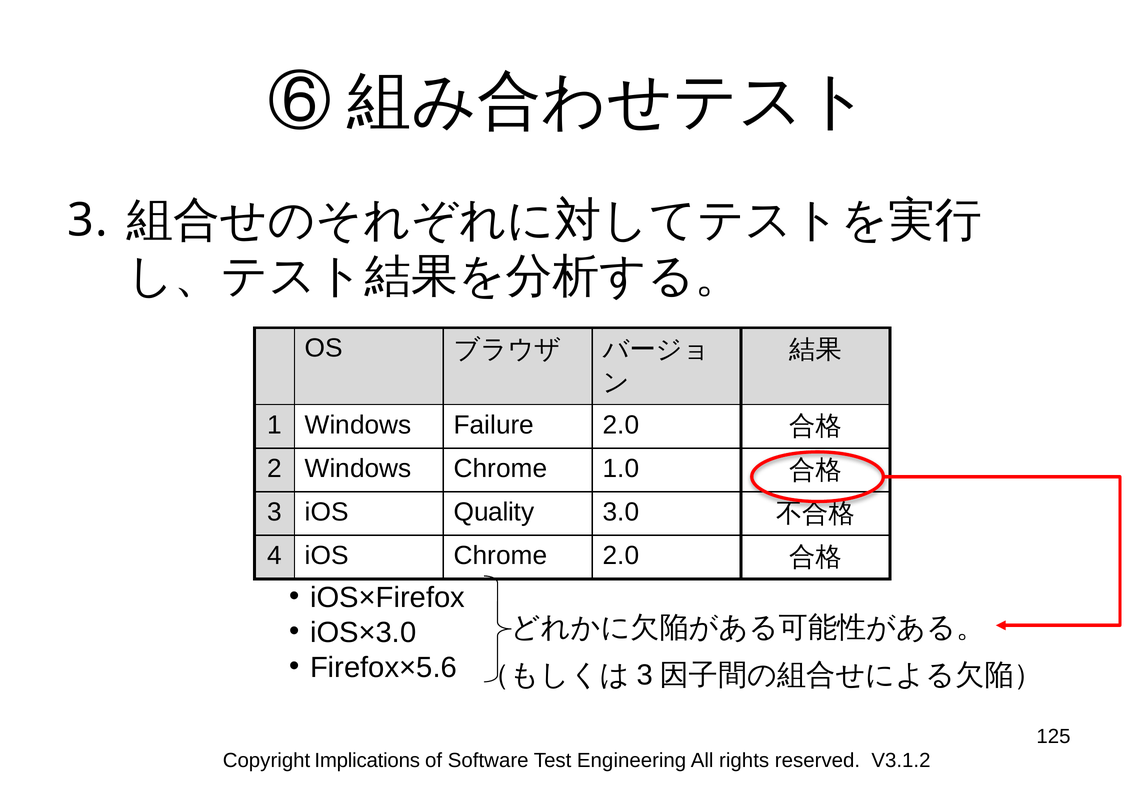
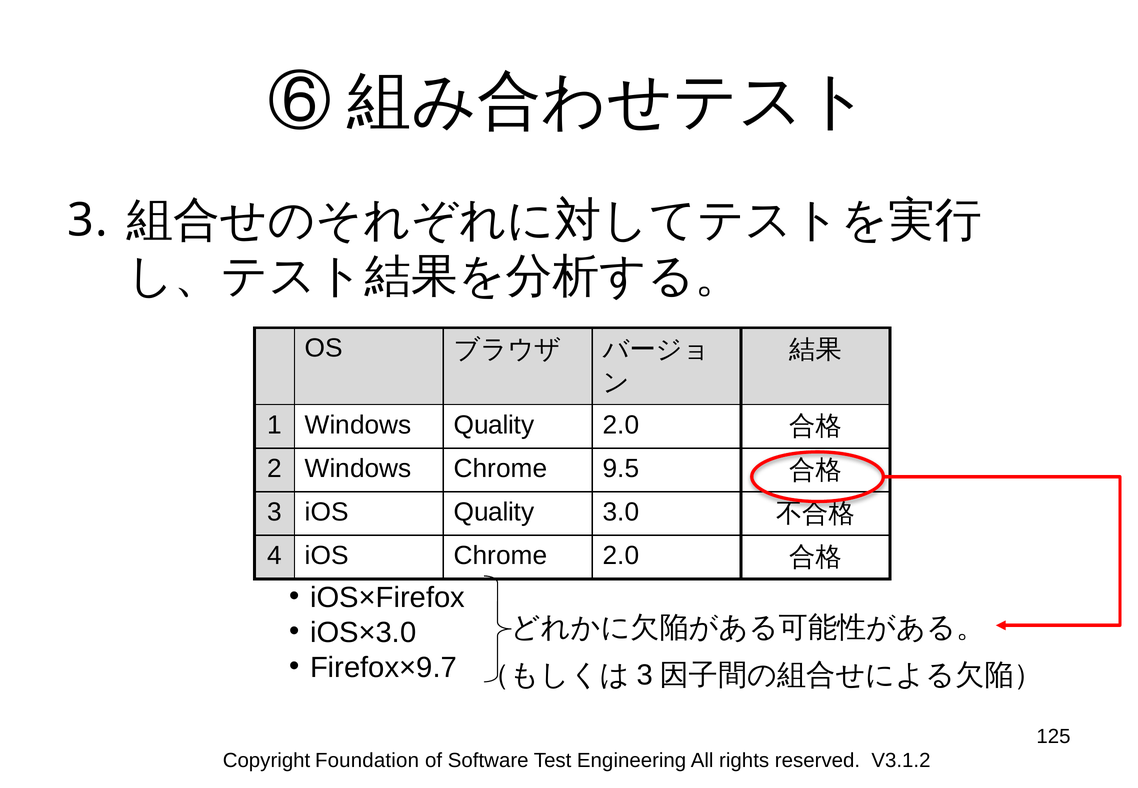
Windows Failure: Failure -> Quality
1.0: 1.0 -> 9.5
Firefox×5.6: Firefox×5.6 -> Firefox×9.7
Implications: Implications -> Foundation
